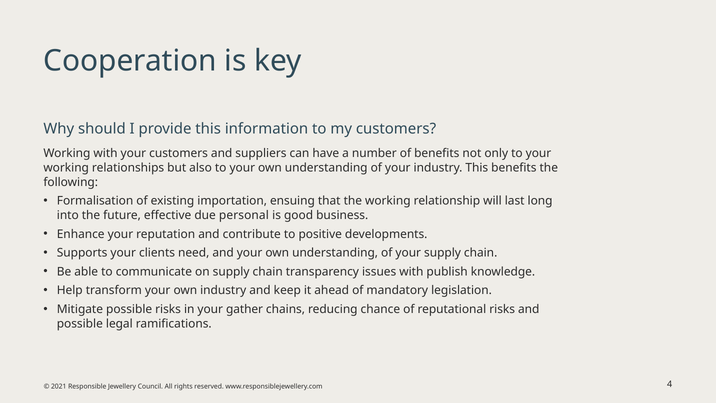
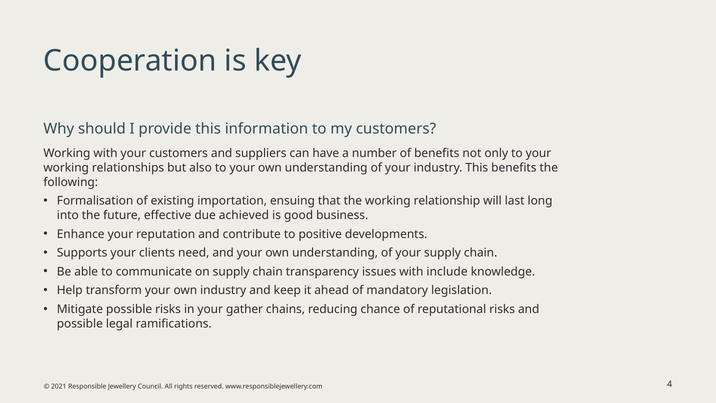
personal: personal -> achieved
publish: publish -> include
